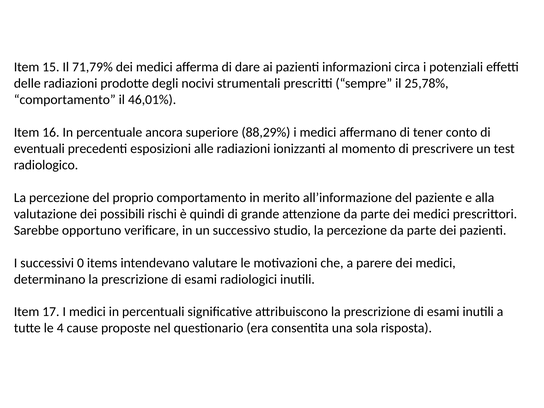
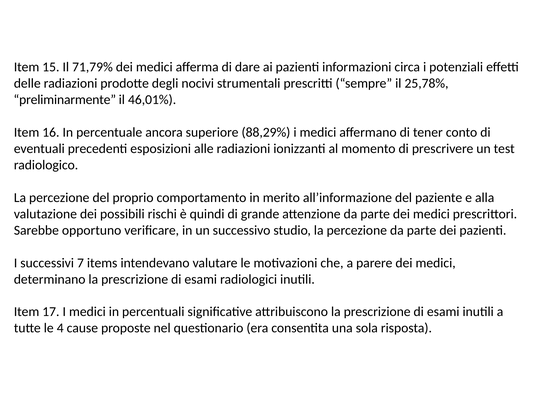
comportamento at (65, 100): comportamento -> preliminarmente
0: 0 -> 7
